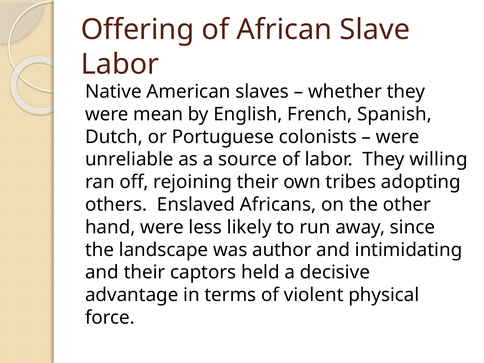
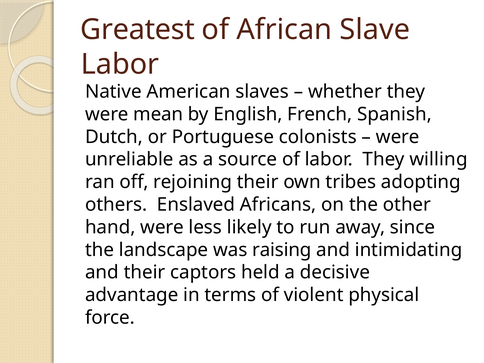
Offering: Offering -> Greatest
author: author -> raising
